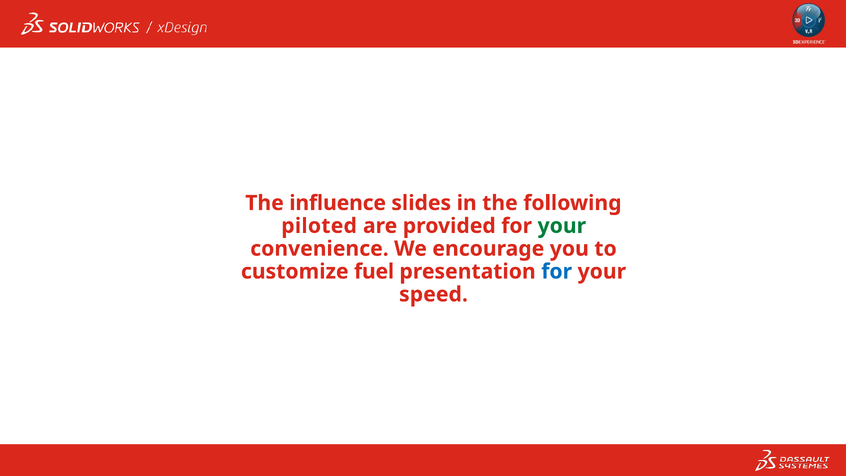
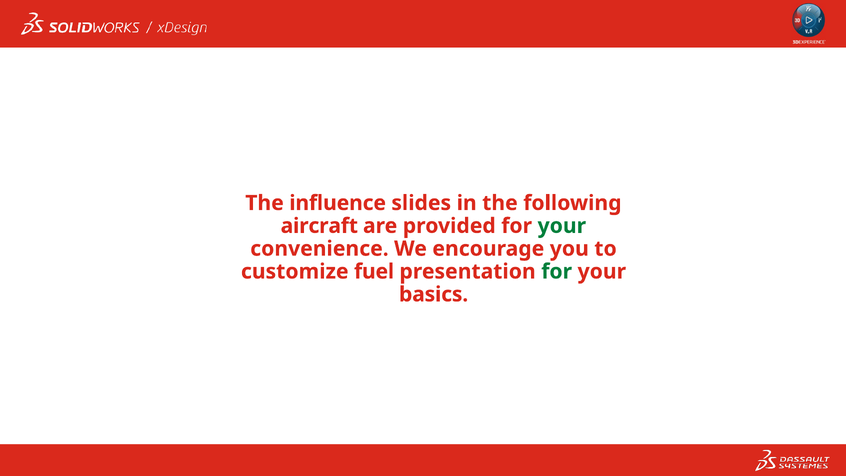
piloted: piloted -> aircraft
for at (557, 271) colour: blue -> green
speed: speed -> basics
